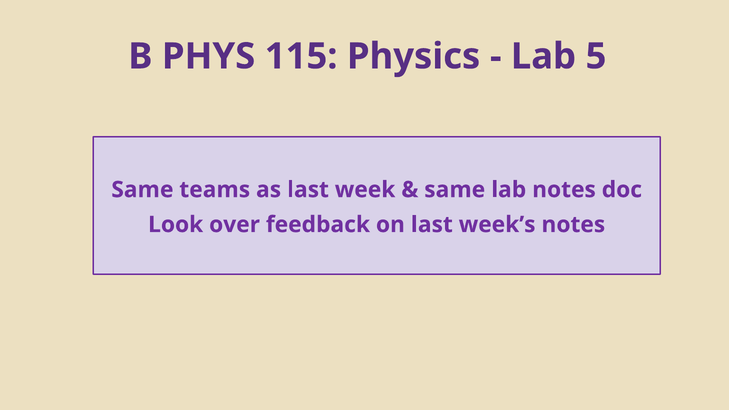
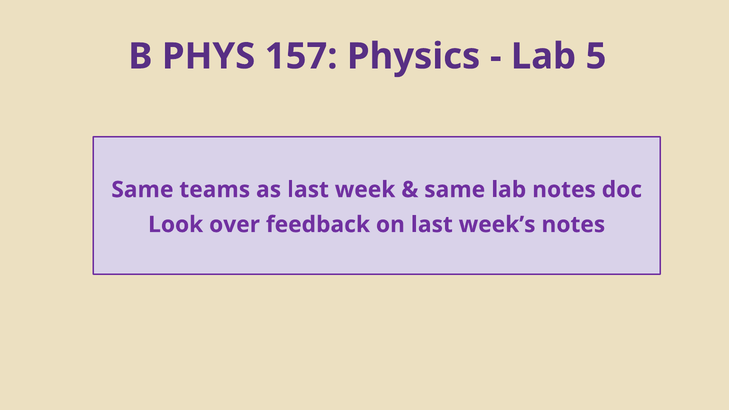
115: 115 -> 157
